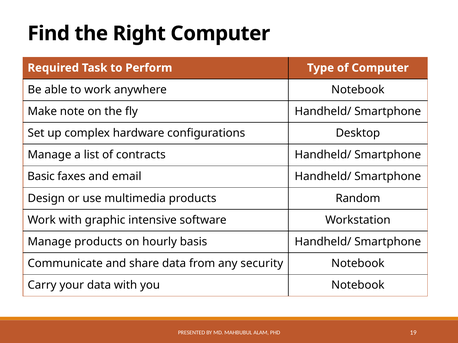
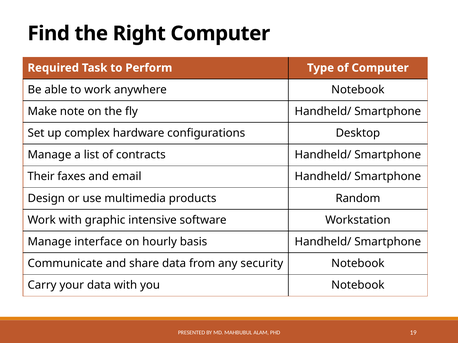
Basic: Basic -> Their
Manage products: products -> interface
